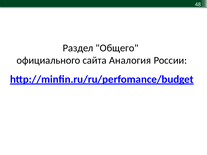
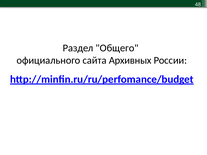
Аналогия: Аналогия -> Архивных
